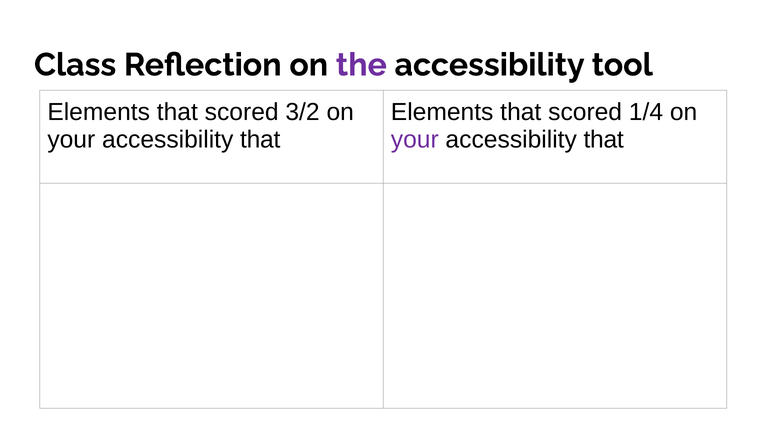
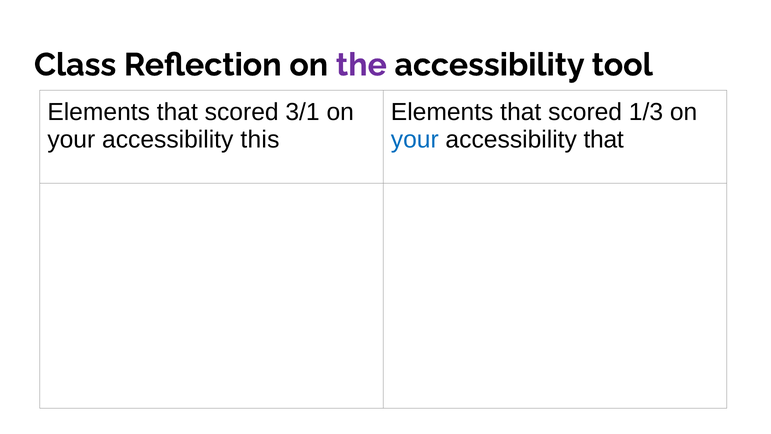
3/2: 3/2 -> 3/1
1/4: 1/4 -> 1/3
that at (260, 140): that -> this
your at (415, 140) colour: purple -> blue
